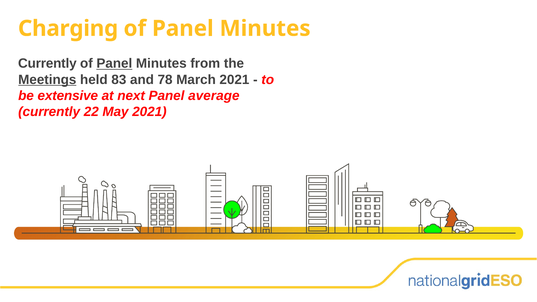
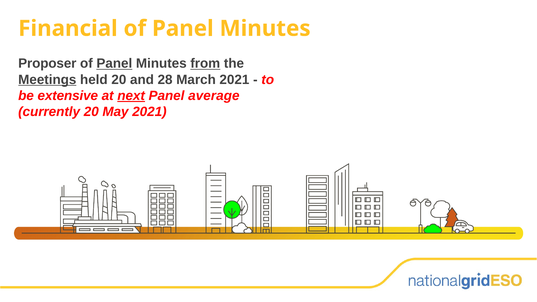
Charging: Charging -> Financial
Currently at (47, 63): Currently -> Proposer
from underline: none -> present
held 83: 83 -> 20
78: 78 -> 28
next underline: none -> present
currently 22: 22 -> 20
